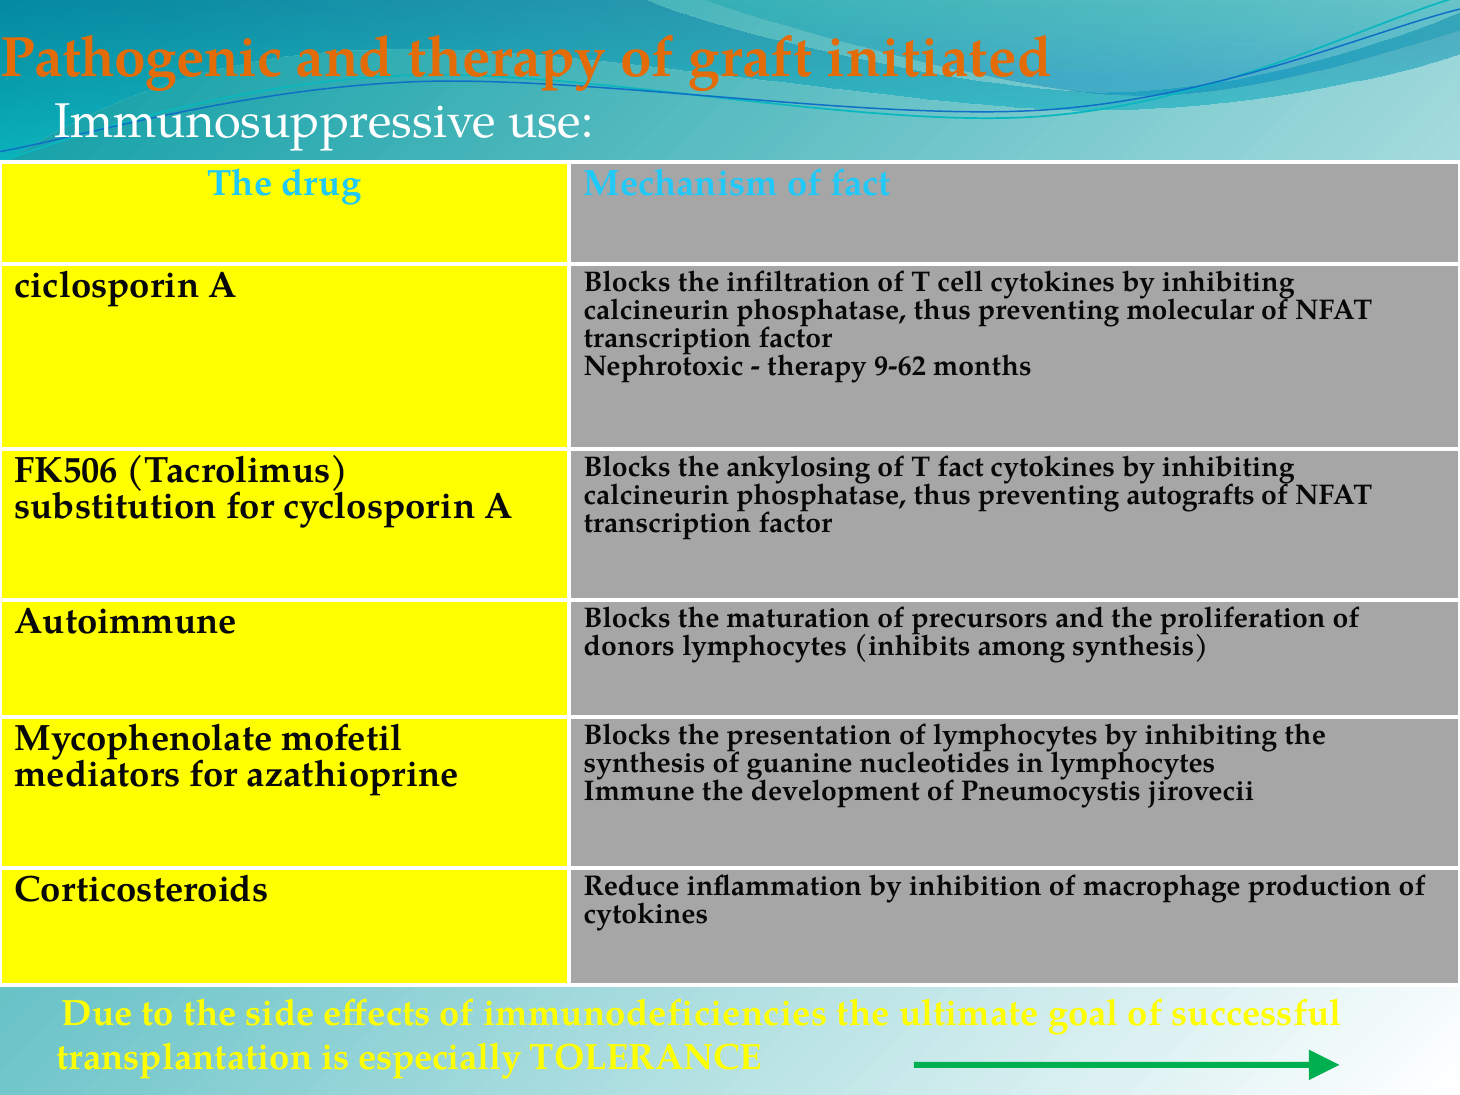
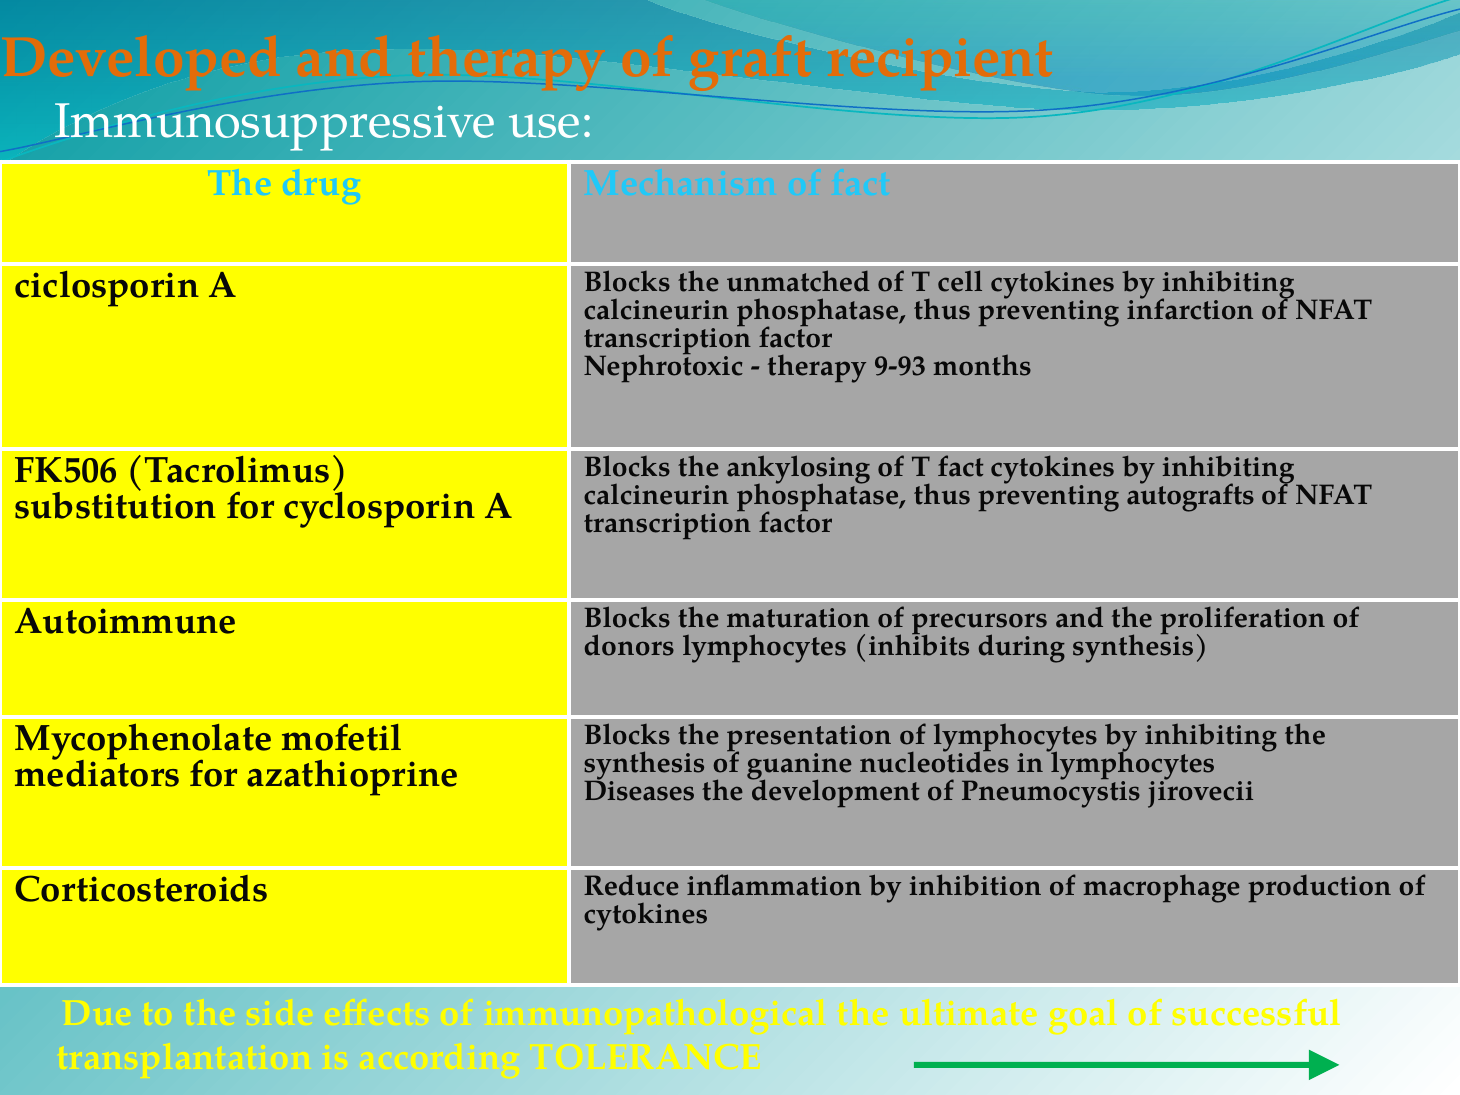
Pathogenic: Pathogenic -> Developed
initiated: initiated -> recipient
infiltration: infiltration -> unmatched
molecular: molecular -> infarction
9-62: 9-62 -> 9-93
among: among -> during
Immune: Immune -> Diseases
immunodeficiencies: immunodeficiencies -> immunopathological
especially: especially -> according
